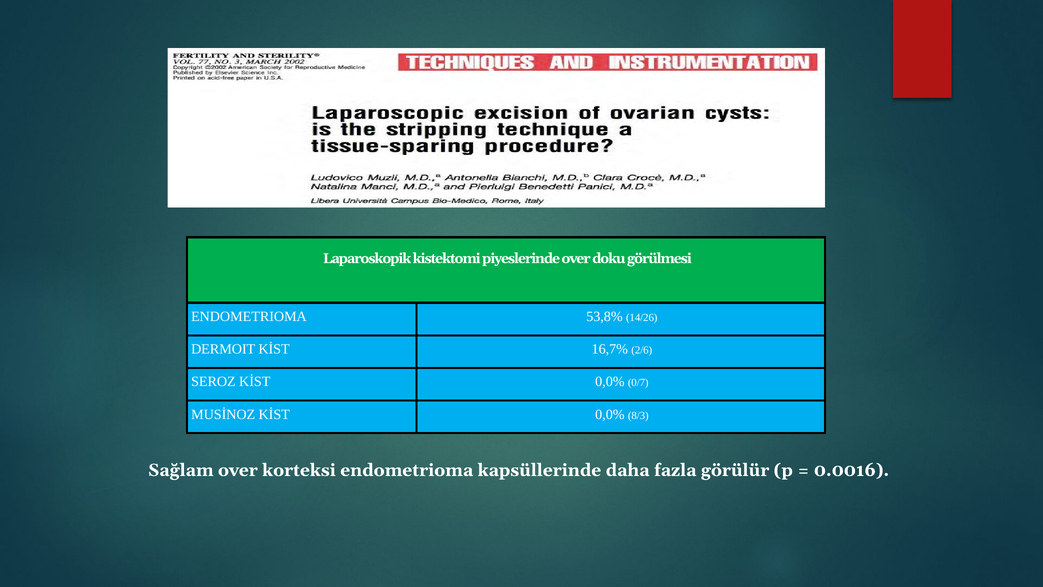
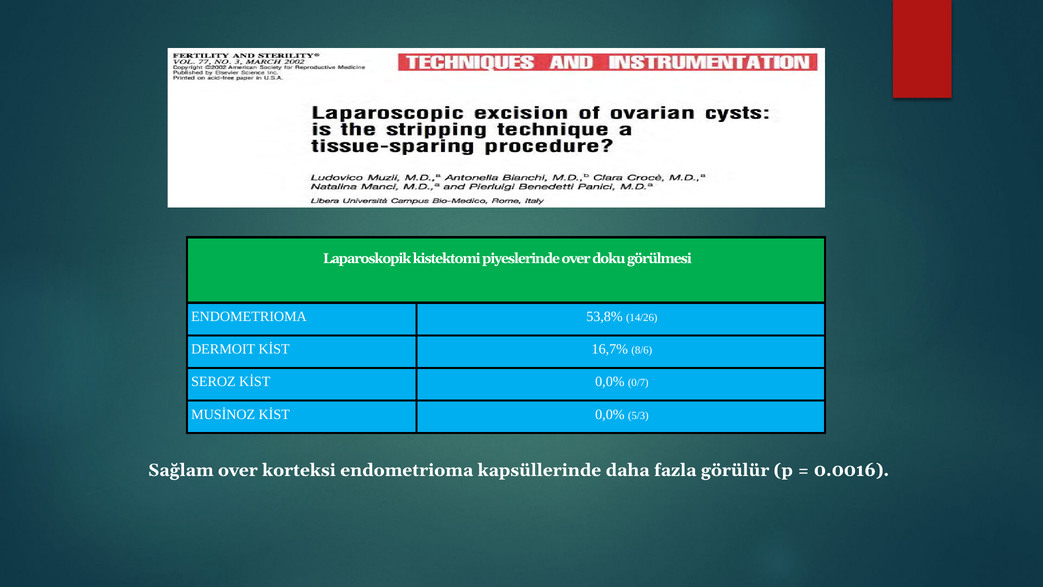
2/6: 2/6 -> 8/6
8/3: 8/3 -> 5/3
